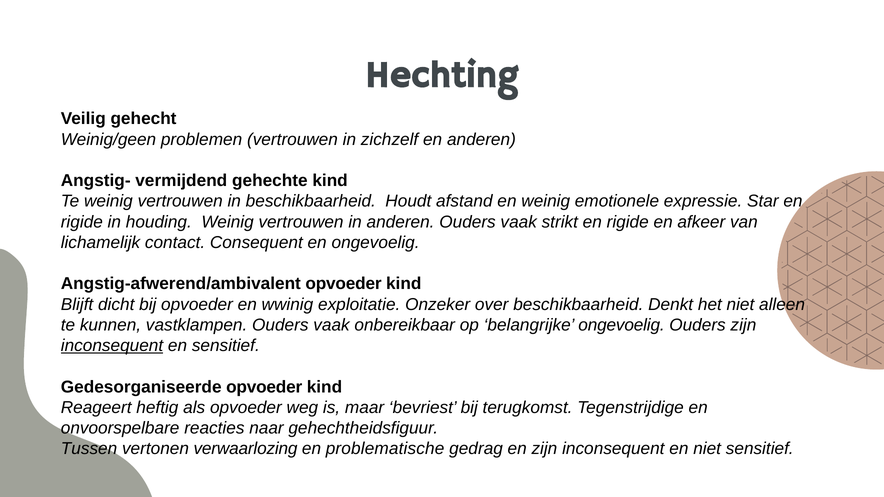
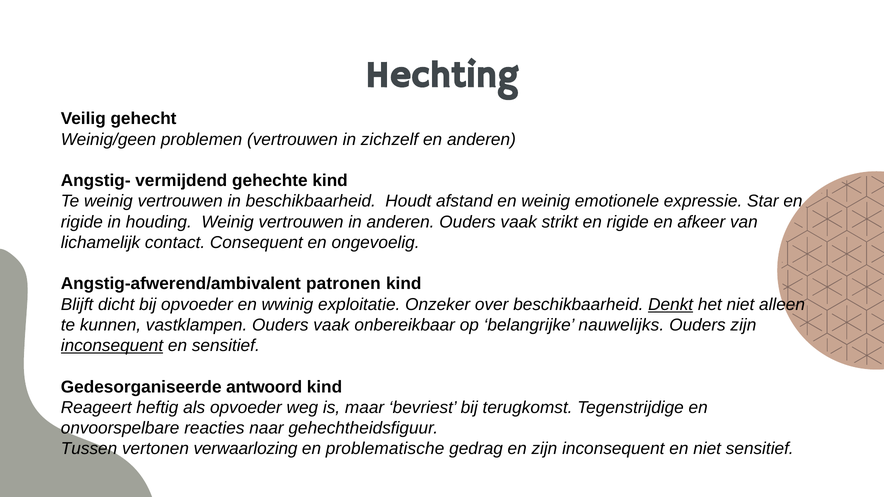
Angstig-afwerend/ambivalent opvoeder: opvoeder -> patronen
Denkt underline: none -> present
belangrijke ongevoelig: ongevoelig -> nauwelijks
Gedesorganiseerde opvoeder: opvoeder -> antwoord
